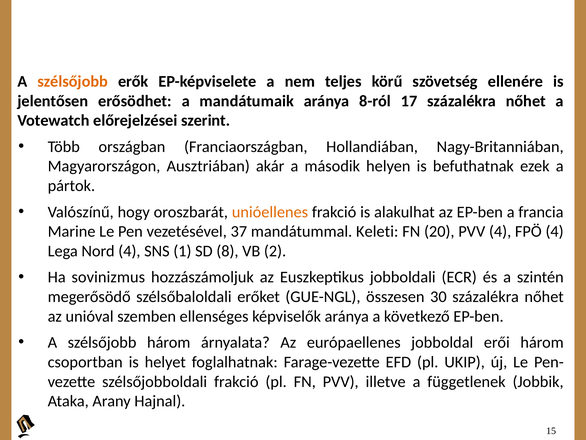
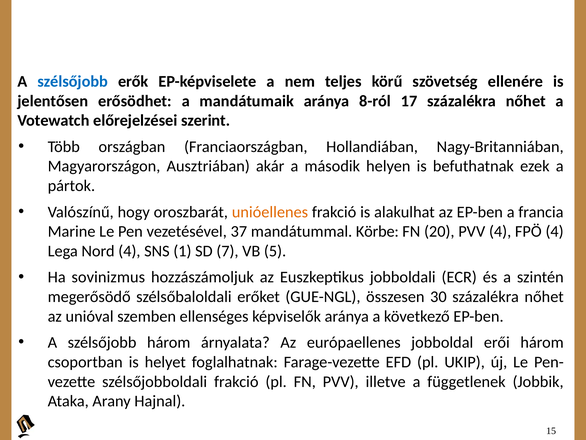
szélsőjobb at (73, 81) colour: orange -> blue
Keleti: Keleti -> Körbe
8: 8 -> 7
2: 2 -> 5
